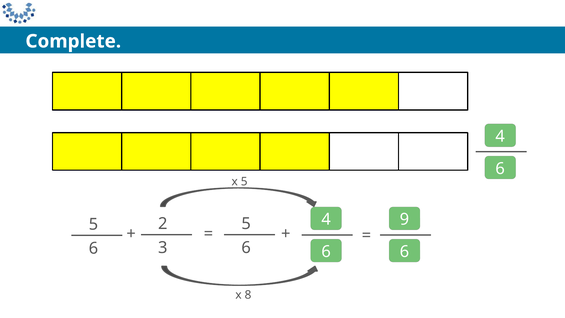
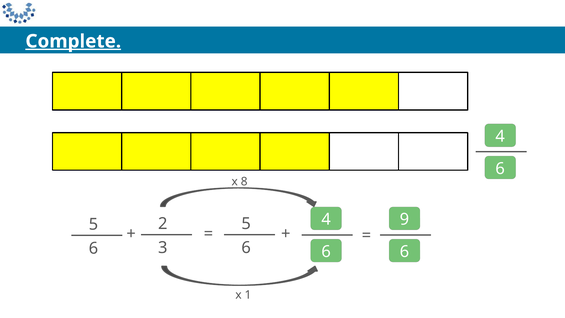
Complete underline: none -> present
x 5: 5 -> 8
8: 8 -> 1
